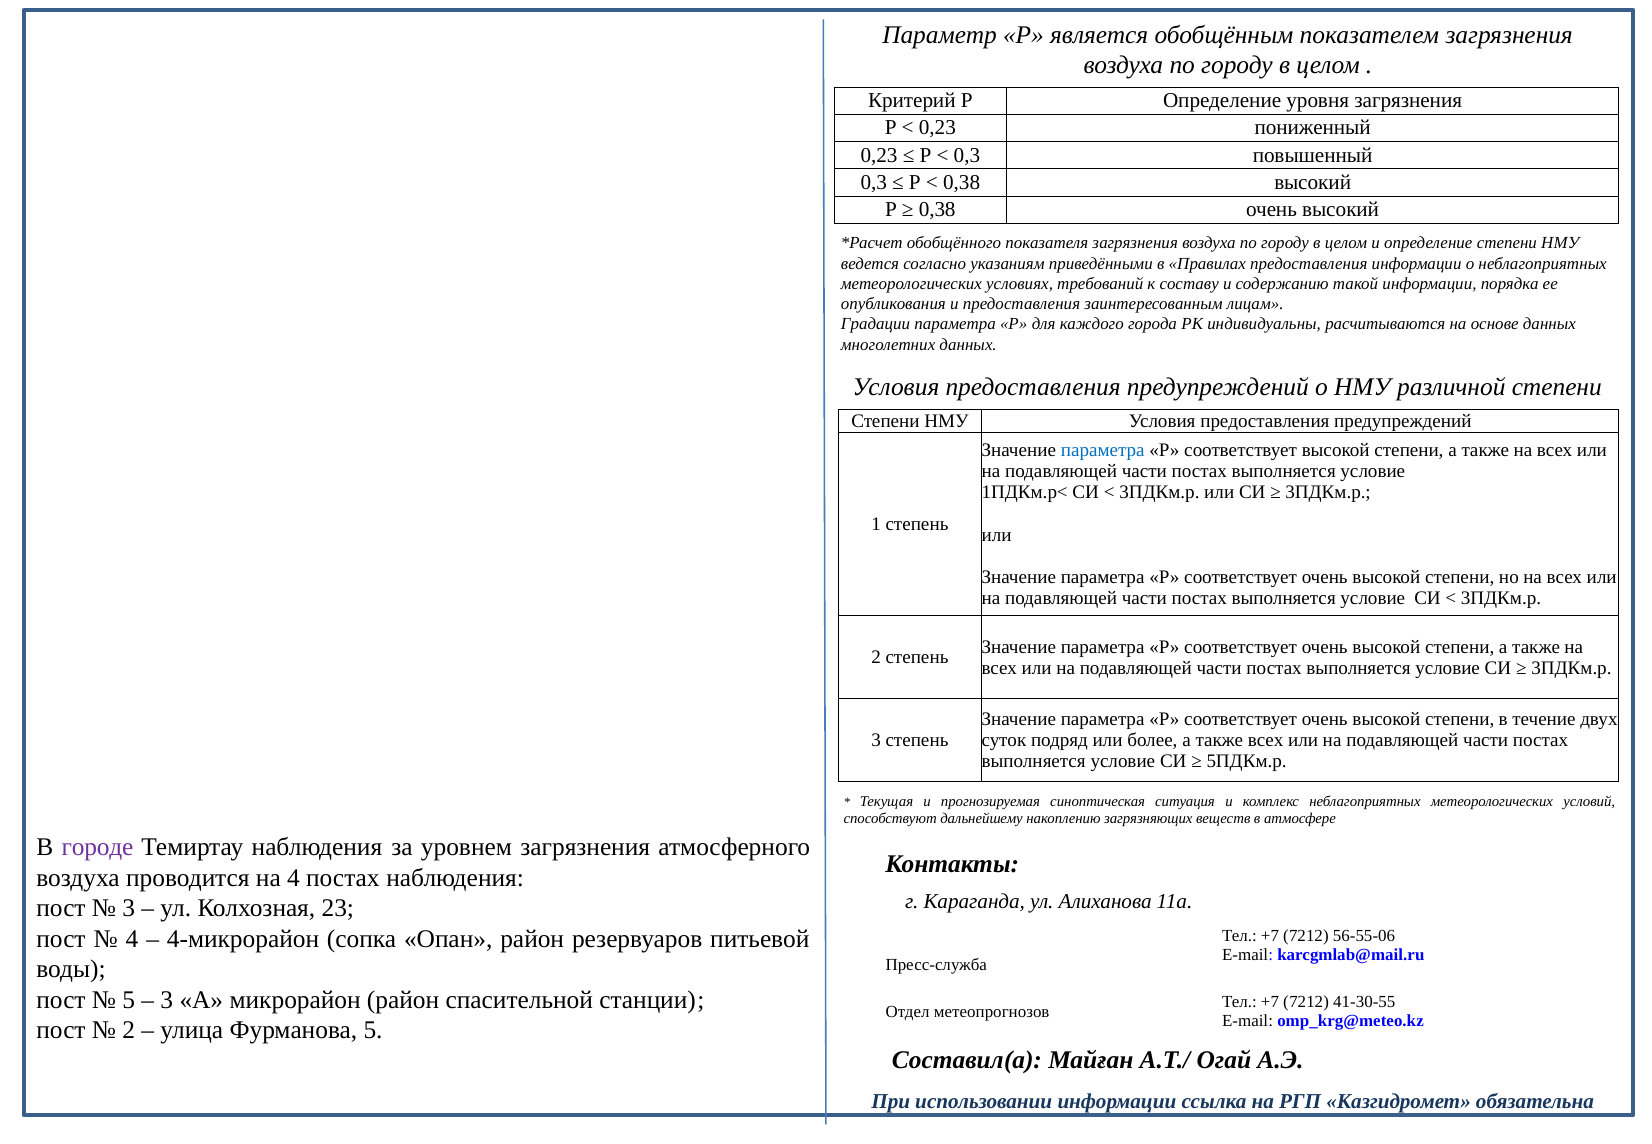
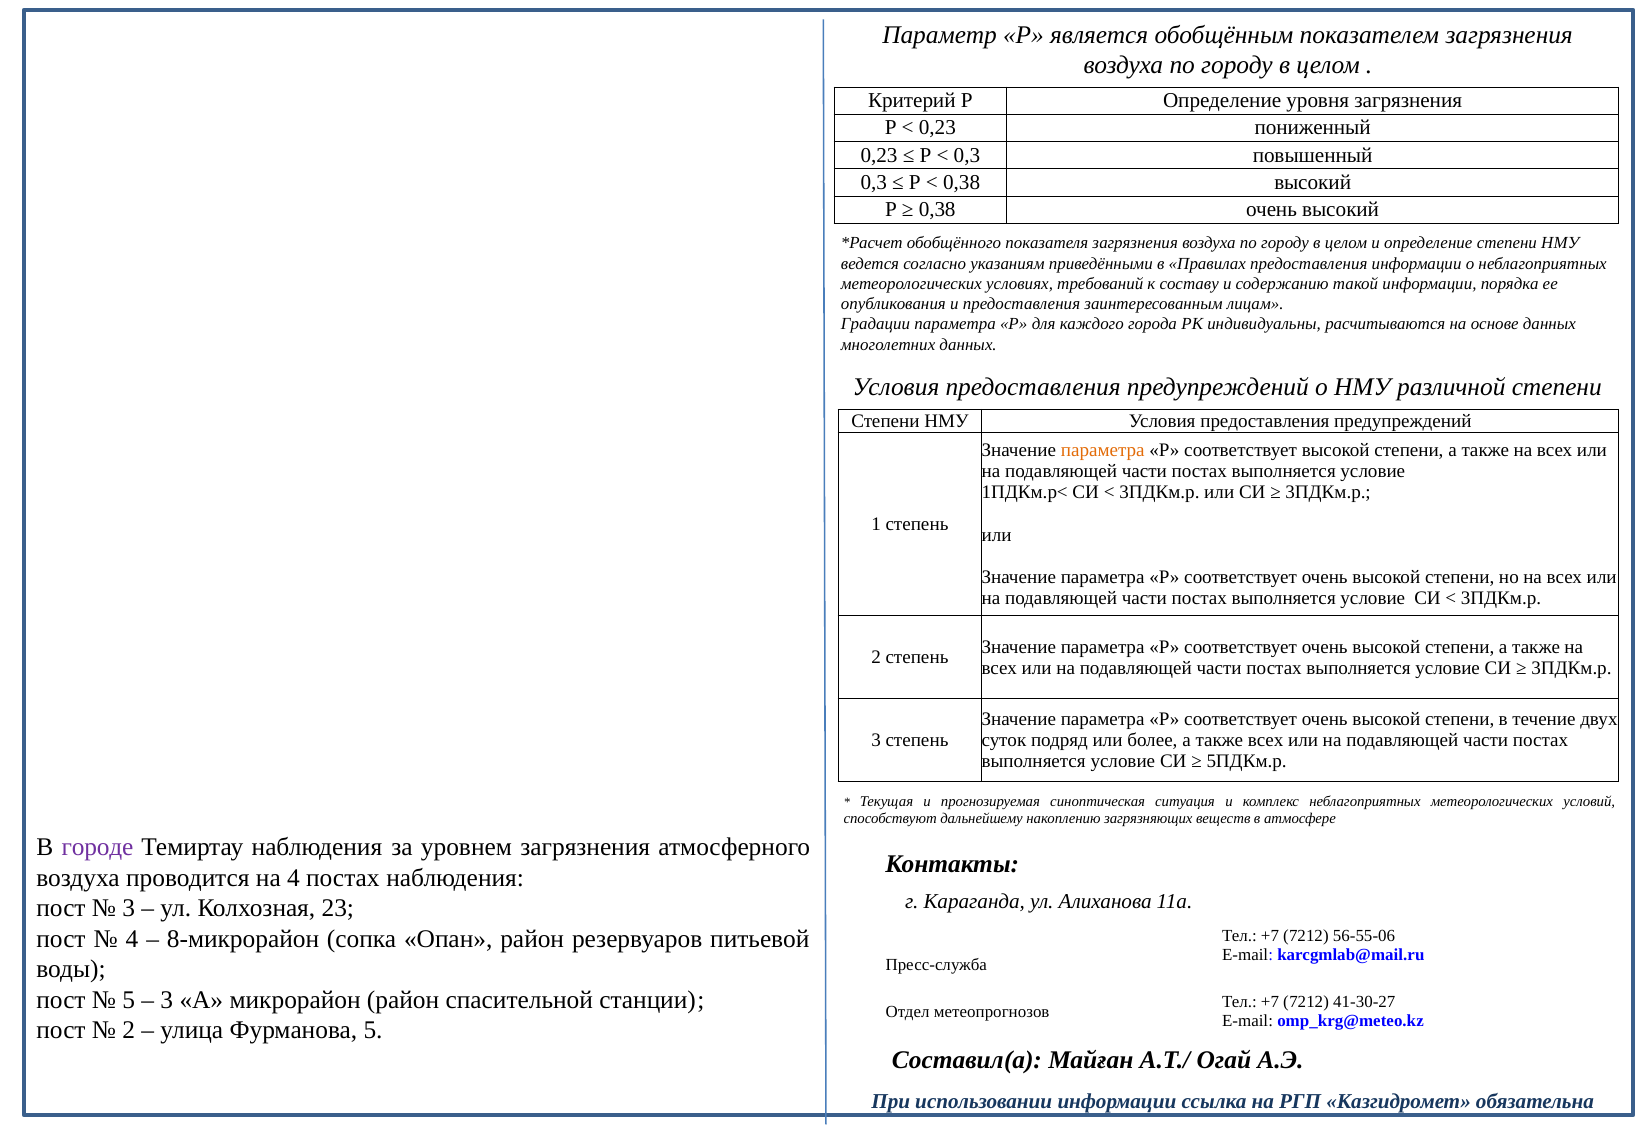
параметра at (1103, 450) colour: blue -> orange
4-микрорайон: 4-микрорайон -> 8-микрорайон
41-30-55: 41-30-55 -> 41-30-27
